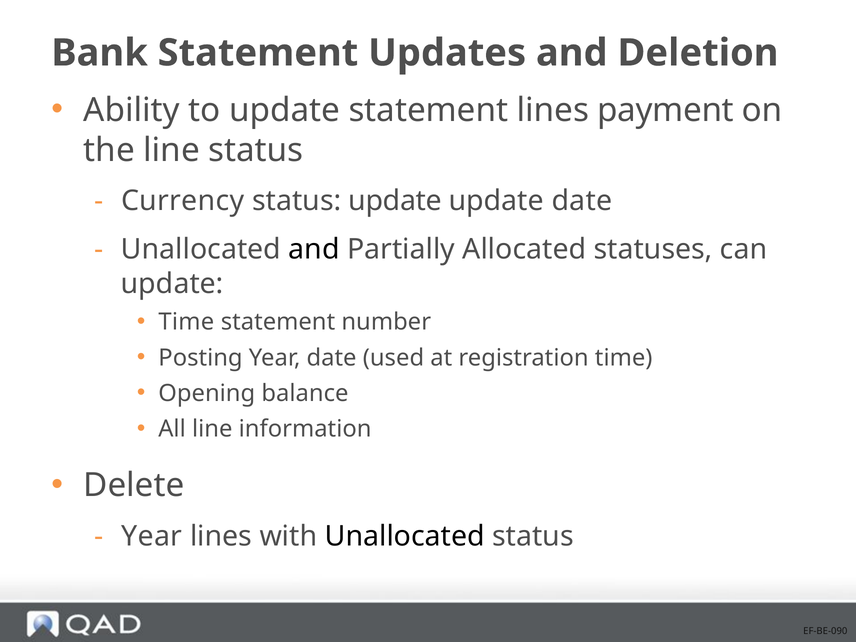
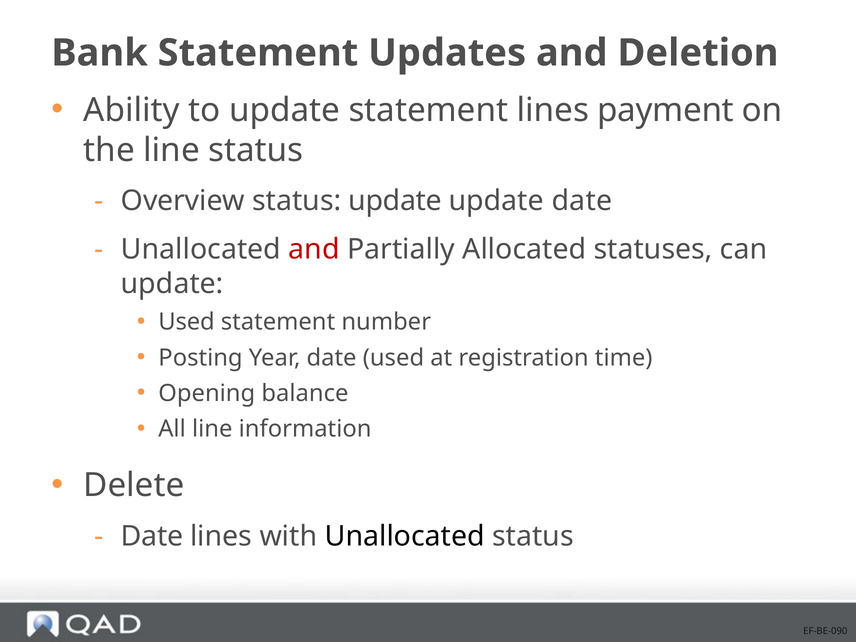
Currency: Currency -> Overview
and at (314, 250) colour: black -> red
Time at (186, 322): Time -> Used
Year at (152, 536): Year -> Date
